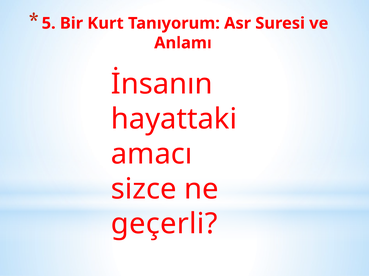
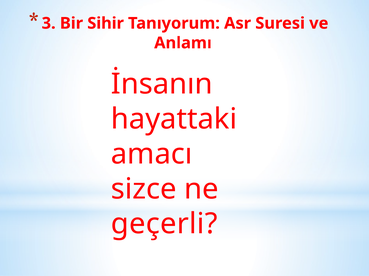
5: 5 -> 3
Kurt: Kurt -> Sihir
